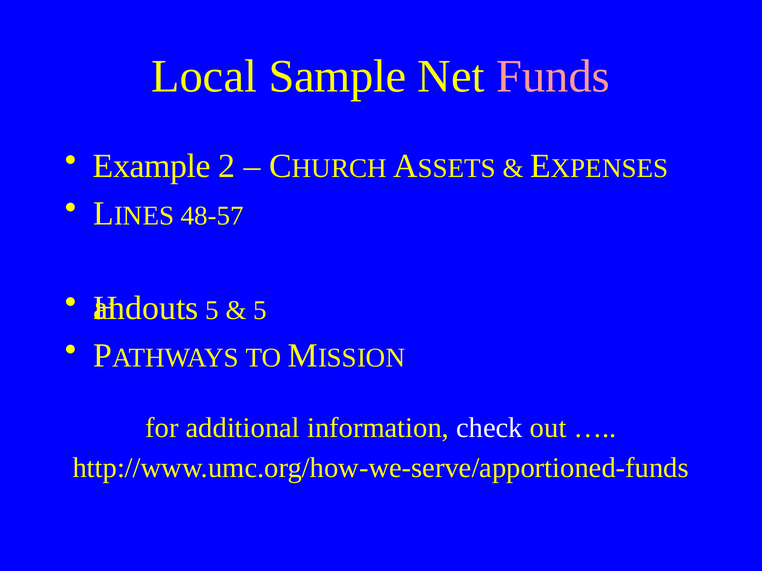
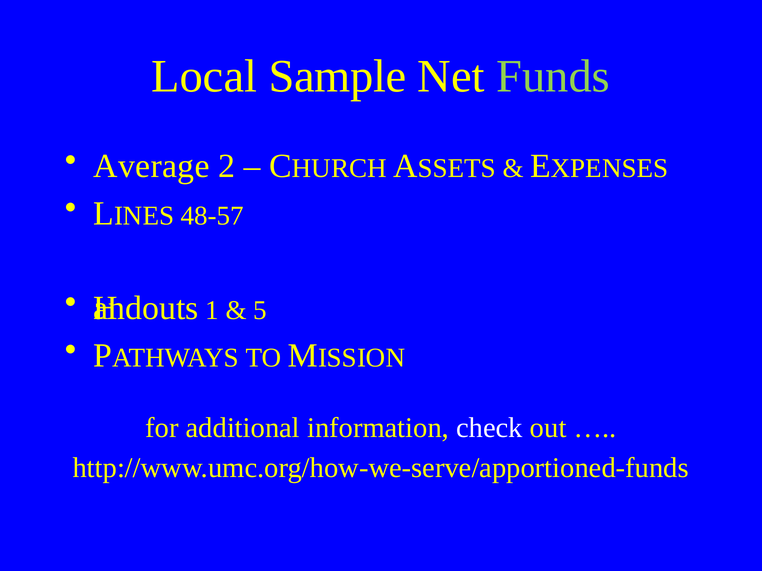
Funds colour: pink -> light green
Example: Example -> Average
Handouts 5: 5 -> 1
